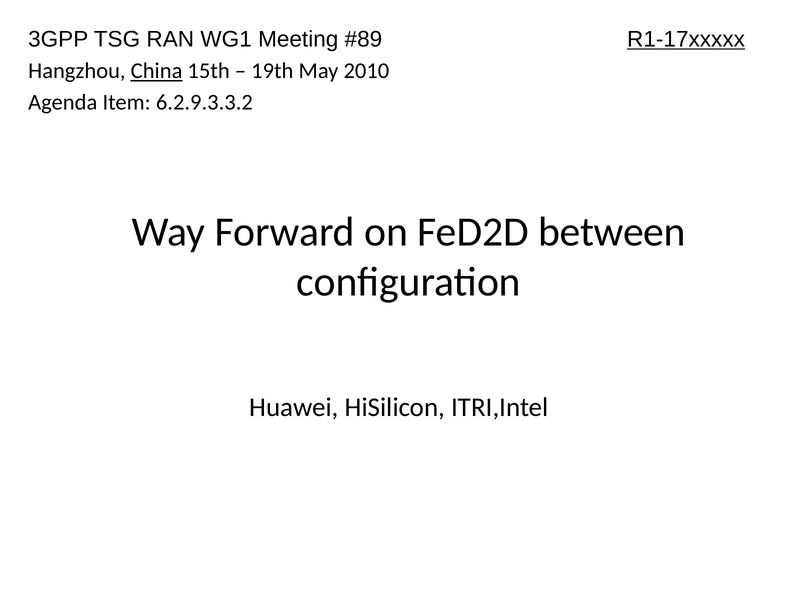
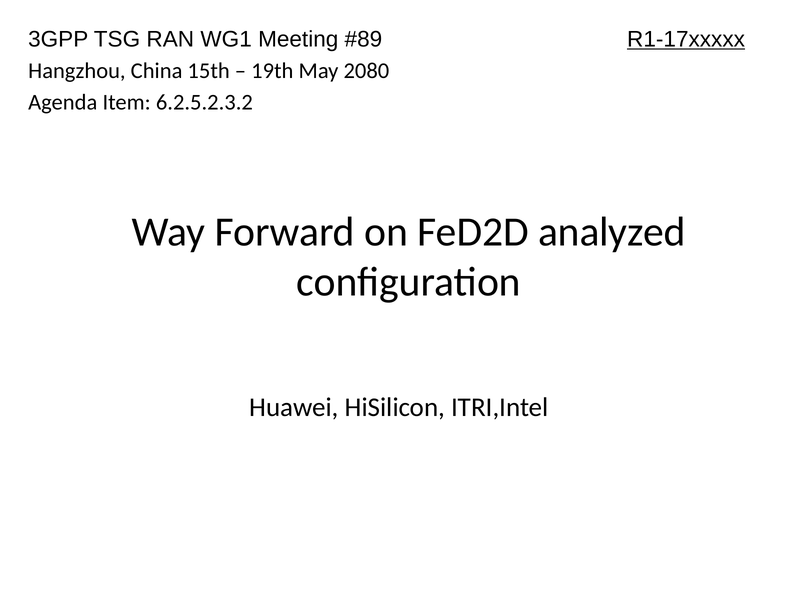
China underline: present -> none
2010: 2010 -> 2080
6.2.9.3.3.2: 6.2.9.3.3.2 -> 6.2.5.2.3.2
between: between -> analyzed
